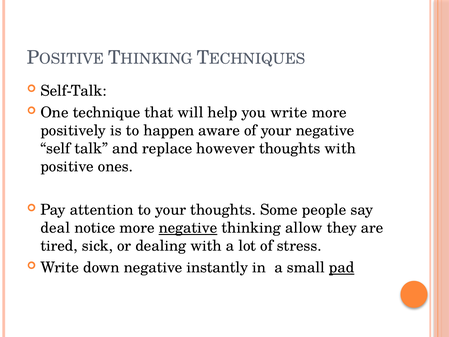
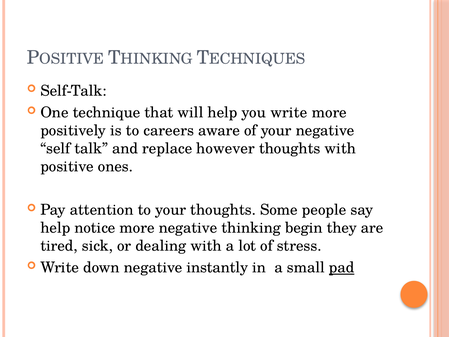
happen: happen -> careers
deal at (55, 228): deal -> help
negative at (188, 228) underline: present -> none
allow: allow -> begin
